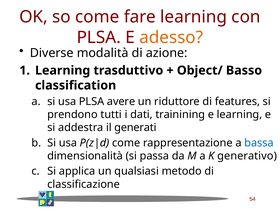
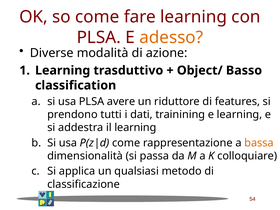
il generati: generati -> learning
bassa colour: blue -> orange
generativo: generativo -> colloquiare
